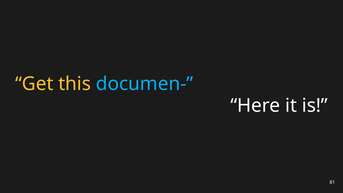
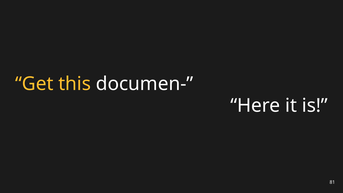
documen- colour: light blue -> white
